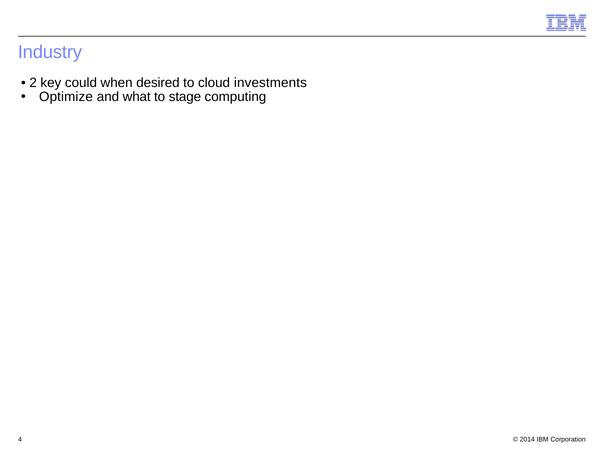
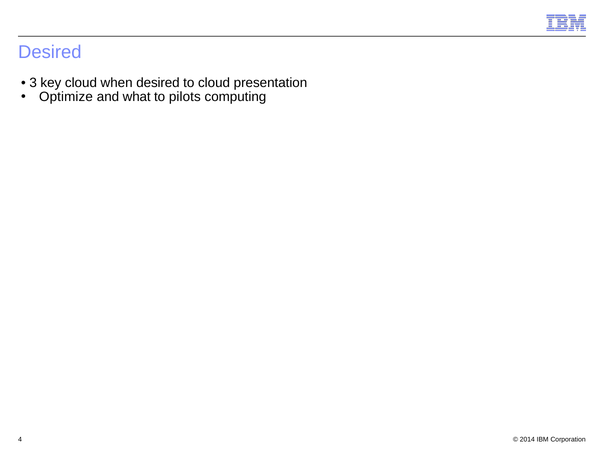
Industry at (50, 52): Industry -> Desired
2: 2 -> 3
key could: could -> cloud
investments: investments -> presentation
stage: stage -> pilots
